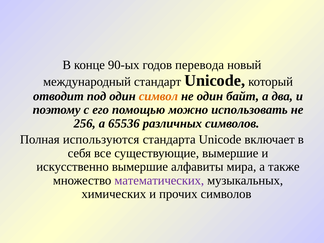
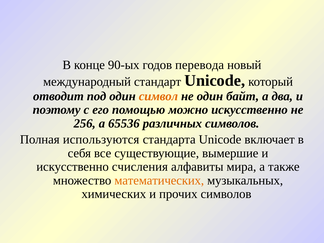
можно использовать: использовать -> искусственно
искусственно вымершие: вымершие -> счисления
математических colour: purple -> orange
